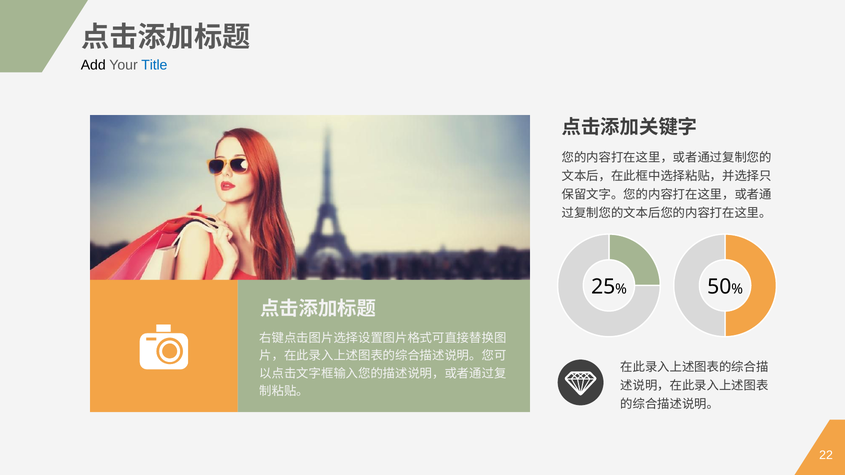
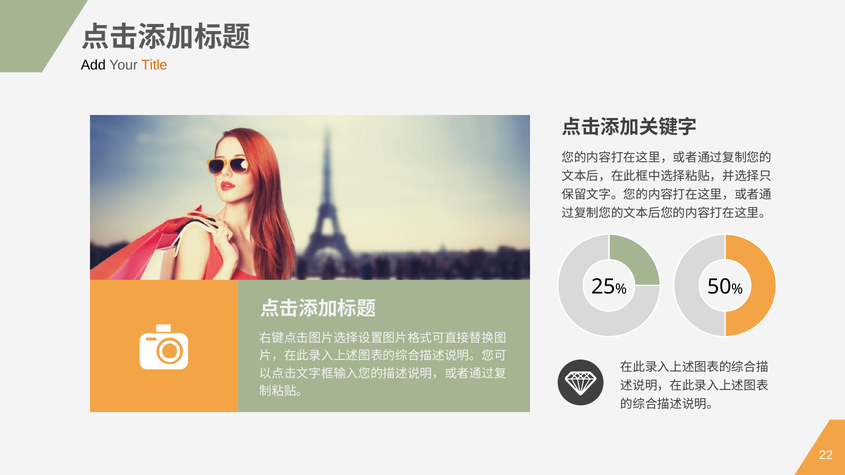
Title colour: blue -> orange
